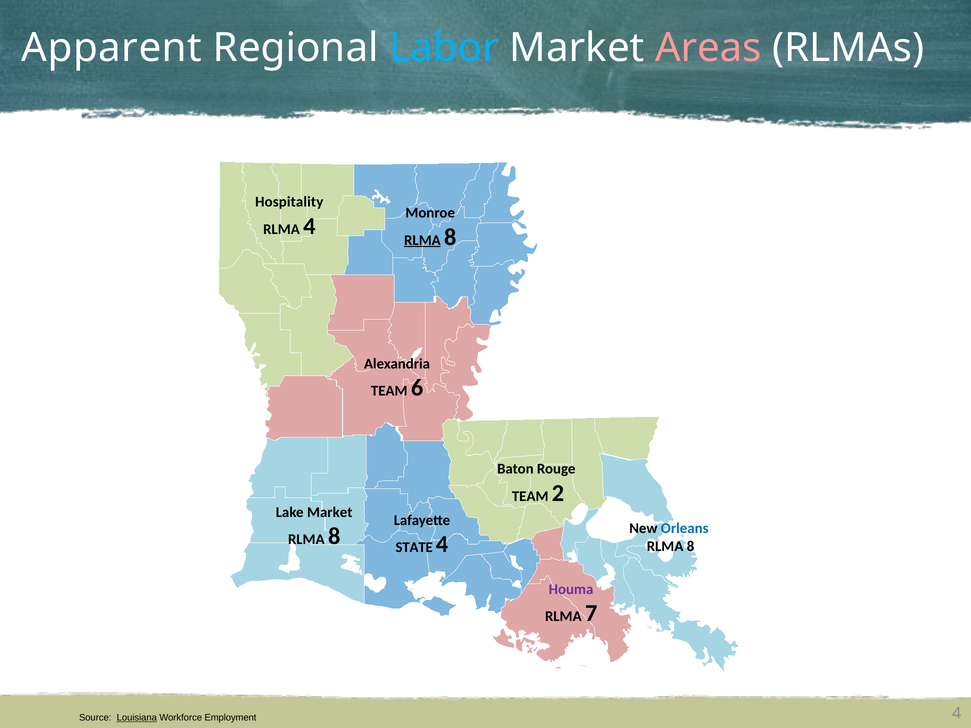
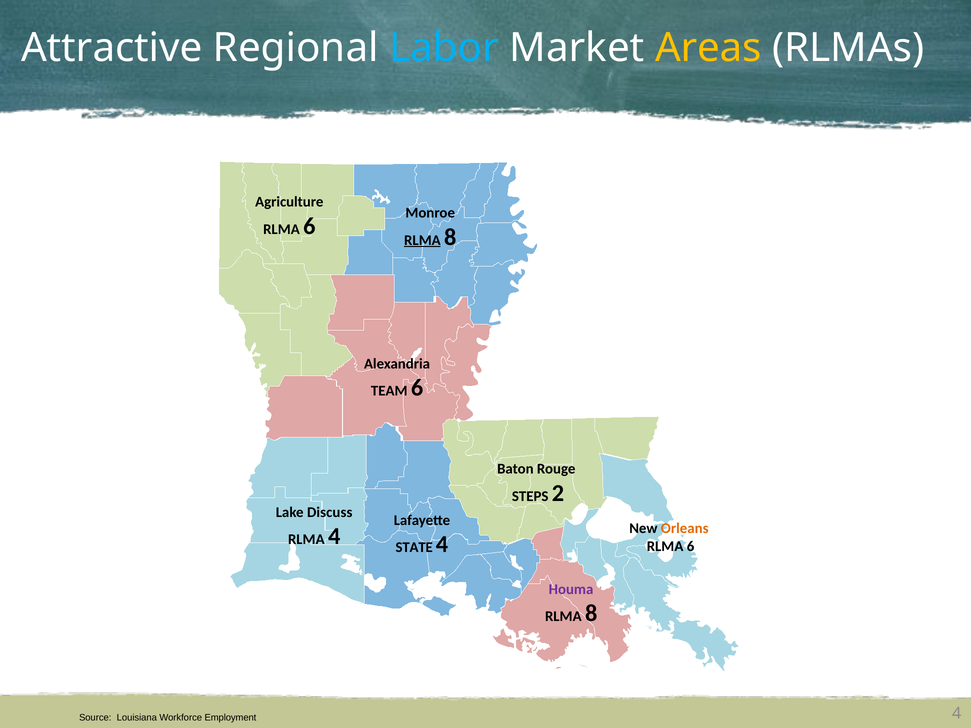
Apparent: Apparent -> Attractive
Areas colour: pink -> yellow
Hospitality: Hospitality -> Agriculture
4 at (309, 226): 4 -> 6
TEAM at (530, 496): TEAM -> STEPS
Lake Market: Market -> Discuss
Orleans colour: blue -> orange
8 at (334, 537): 8 -> 4
8 at (691, 546): 8 -> 6
7 at (591, 614): 7 -> 8
Louisiana underline: present -> none
